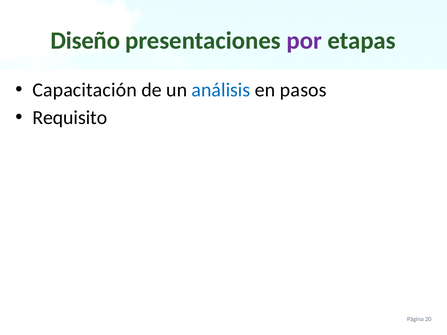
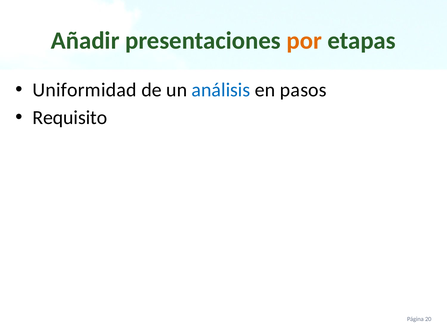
Diseño: Diseño -> Añadir
por colour: purple -> orange
Capacitación: Capacitación -> Uniformidad
